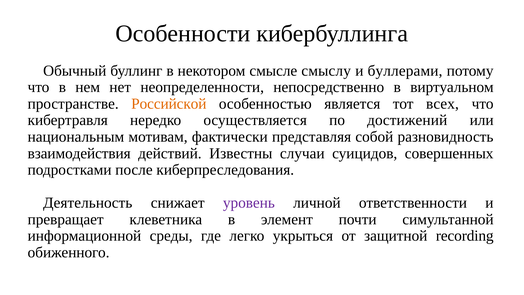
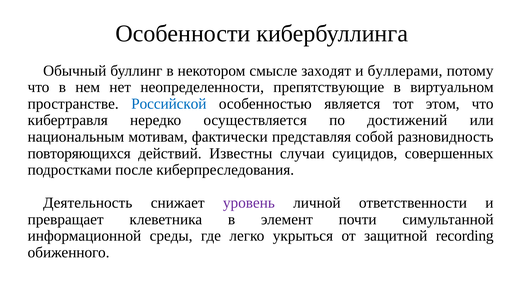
смыслу: смыслу -> заходят
непосредственно: непосредственно -> препятствующие
Российской colour: orange -> blue
всех: всех -> этом
взаимодействия: взаимодействия -> повторяющихся
